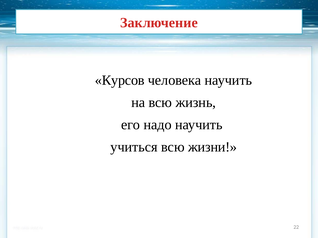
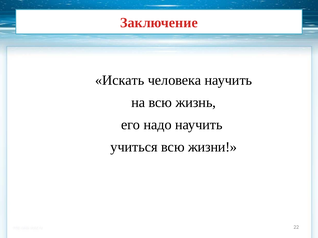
Курсов: Курсов -> Искать
